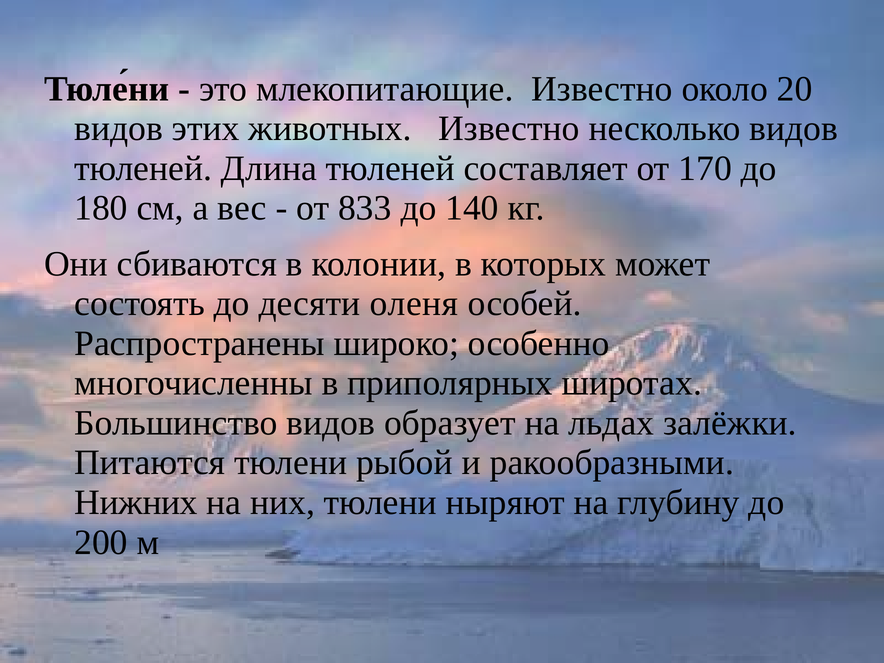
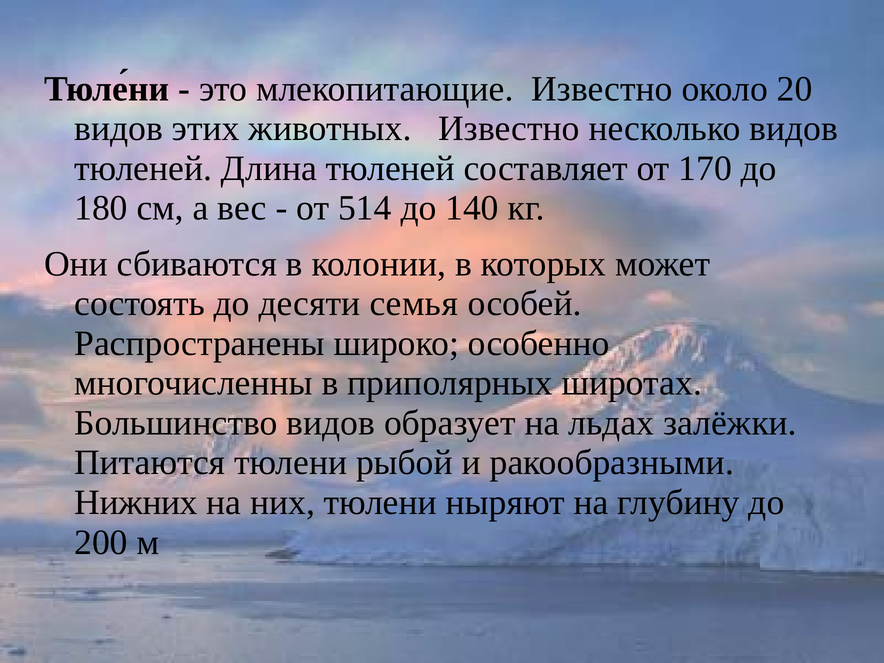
833: 833 -> 514
оленя: оленя -> семья
